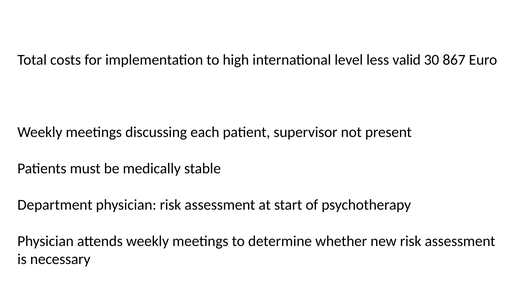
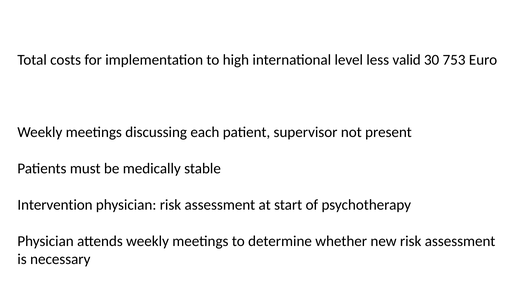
867: 867 -> 753
Department: Department -> Intervention
